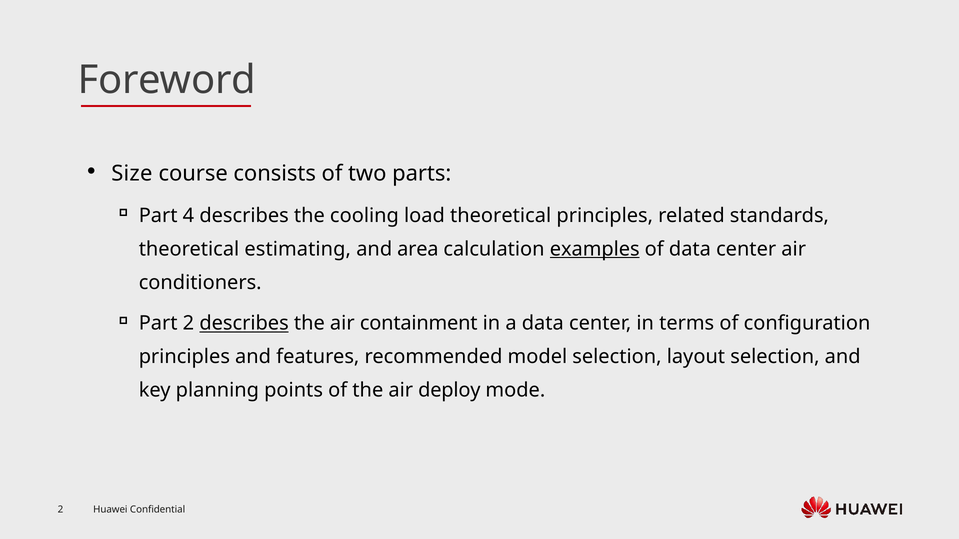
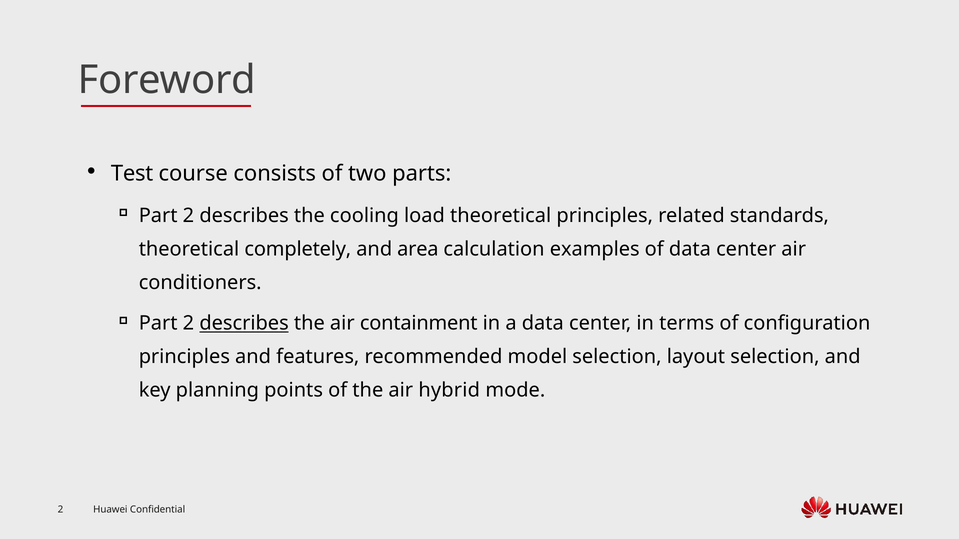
Size: Size -> Test
4 at (188, 216): 4 -> 2
estimating: estimating -> completely
examples underline: present -> none
deploy: deploy -> hybrid
